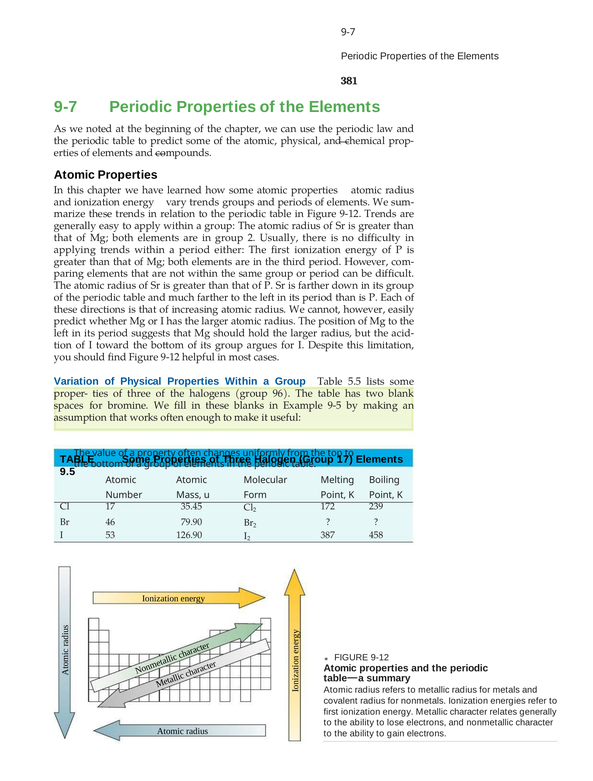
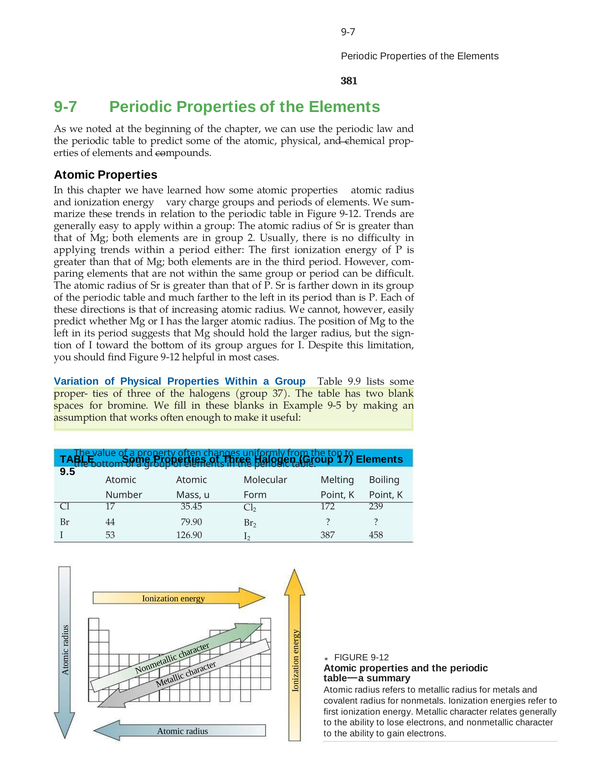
vary trends: trends -> charge
acid-: acid- -> sign-
5.5: 5.5 -> 9.9
96: 96 -> 37
46: 46 -> 44
